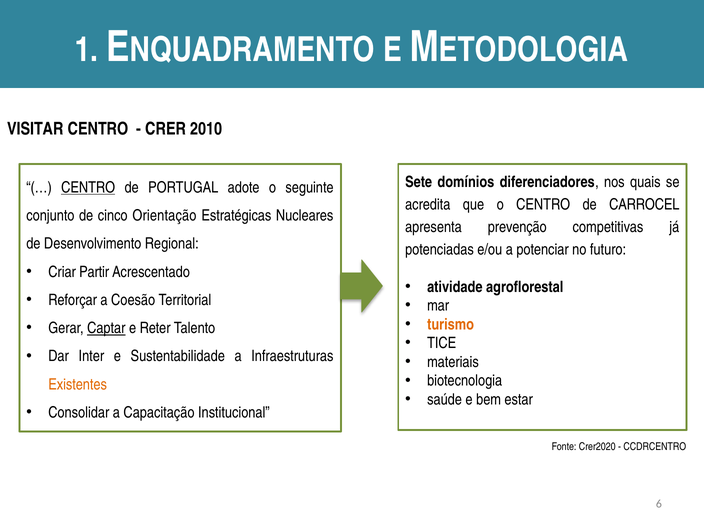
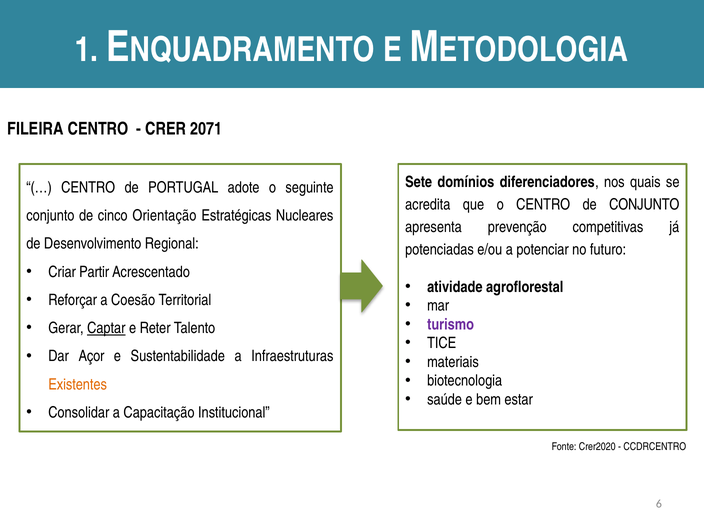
VISITAR: VISITAR -> FILEIRA
2010: 2010 -> 2071
CENTRO at (88, 187) underline: present -> none
de CARROCEL: CARROCEL -> CONJUNTO
turismo colour: orange -> purple
Inter: Inter -> Açor
